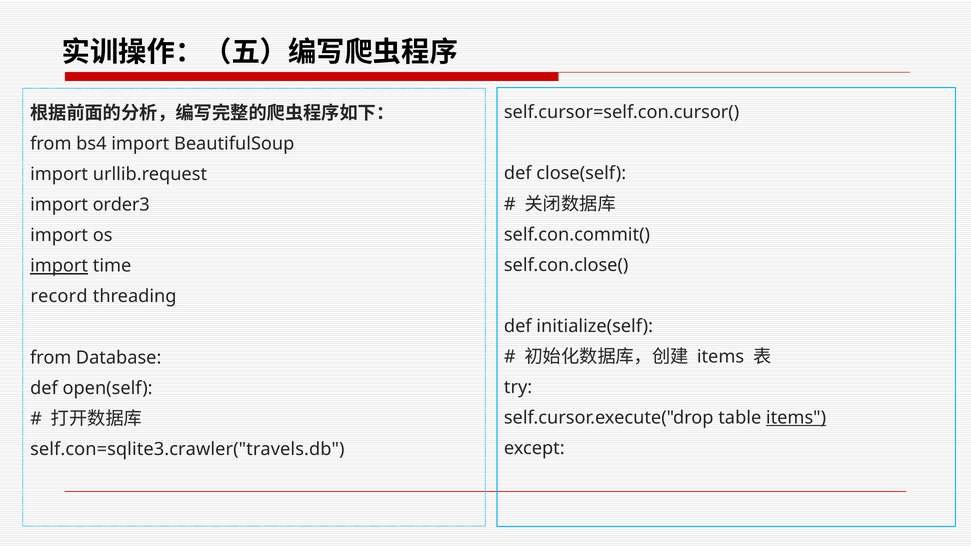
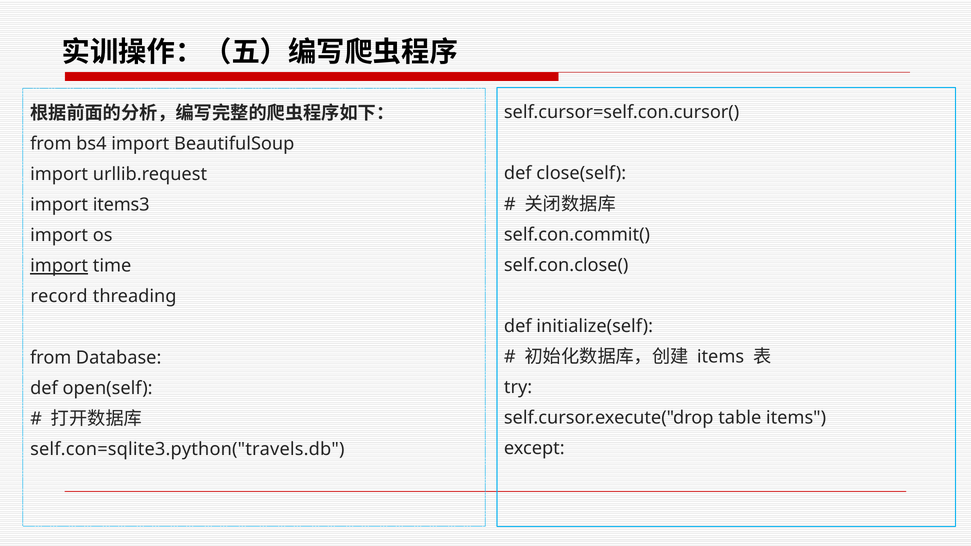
order3: order3 -> items3
items at (796, 418) underline: present -> none
self.con=sqlite3.crawler("travels.db: self.con=sqlite3.crawler("travels.db -> self.con=sqlite3.python("travels.db
